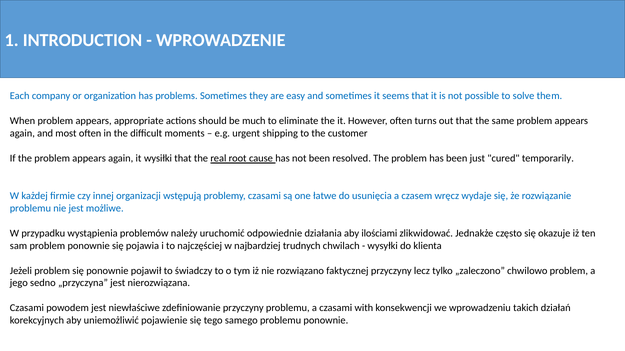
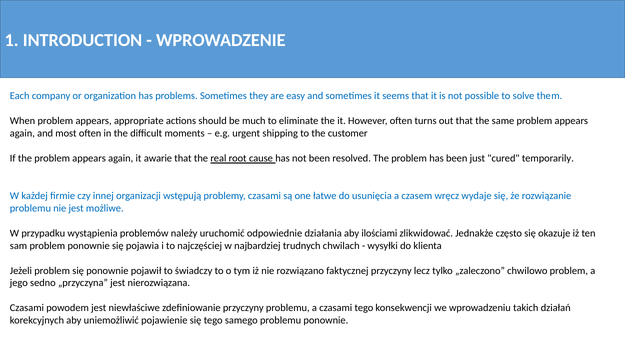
wysiłki: wysiłki -> awarie
czasami with: with -> tego
